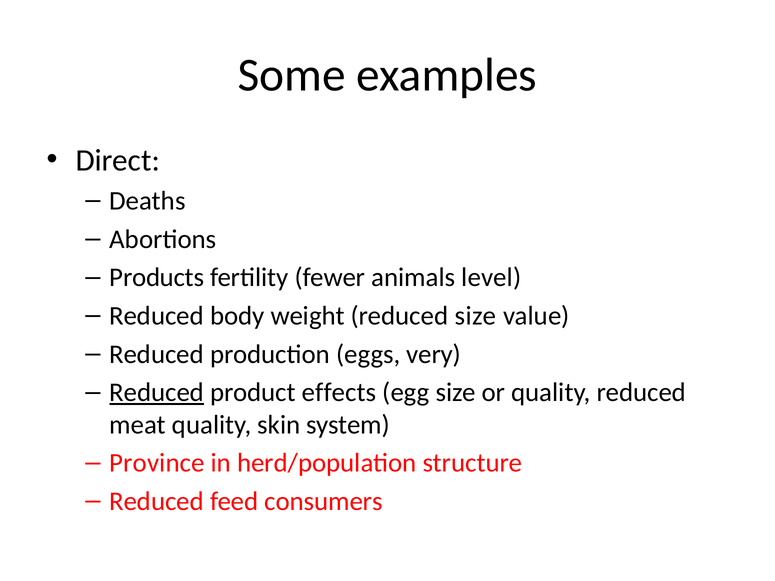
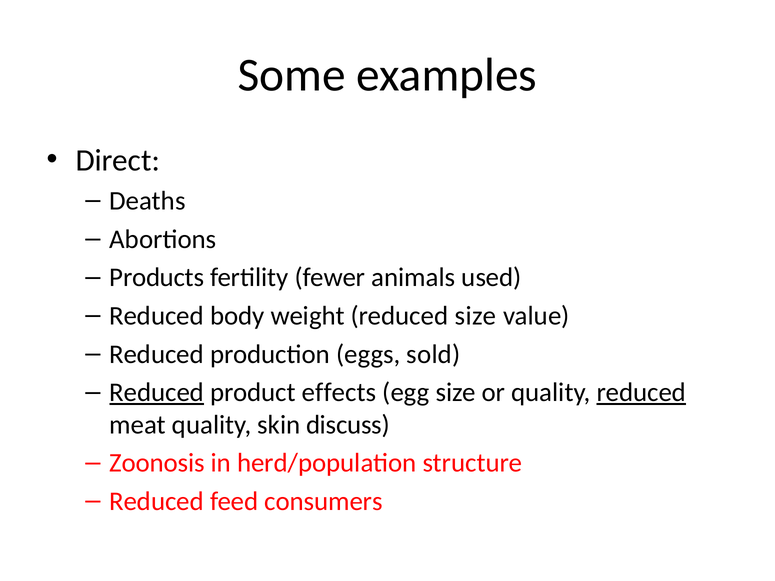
level: level -> used
very: very -> sold
reduced at (641, 393) underline: none -> present
system: system -> discuss
Province: Province -> Zoonosis
